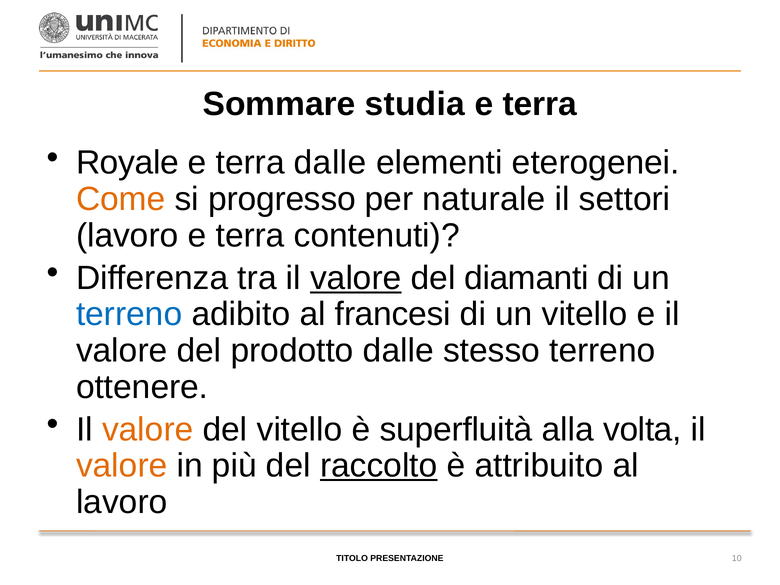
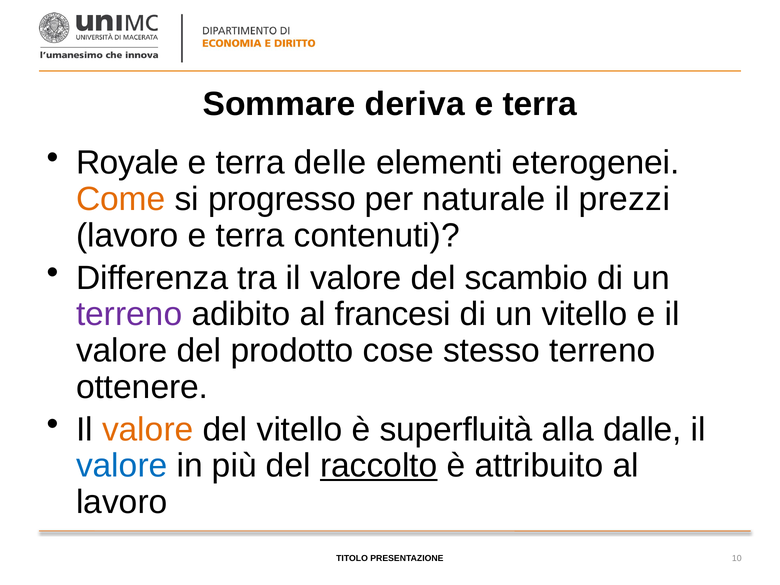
studia: studia -> deriva
terra dalle: dalle -> delle
settori: settori -> prezzi
valore at (356, 278) underline: present -> none
diamanti: diamanti -> scambio
terreno at (129, 314) colour: blue -> purple
prodotto dalle: dalle -> cose
volta: volta -> dalle
valore at (122, 466) colour: orange -> blue
